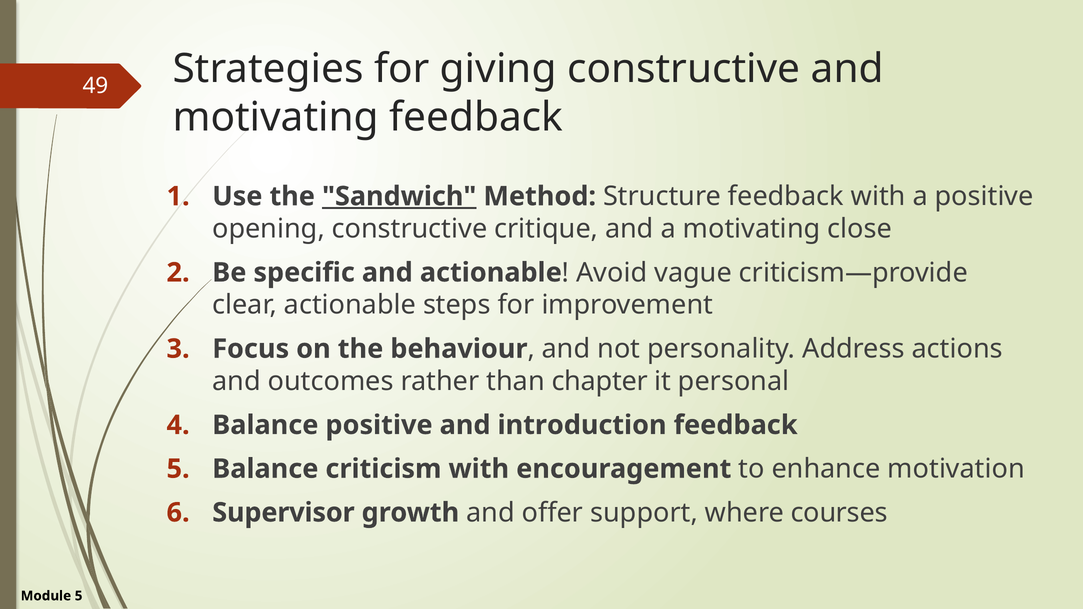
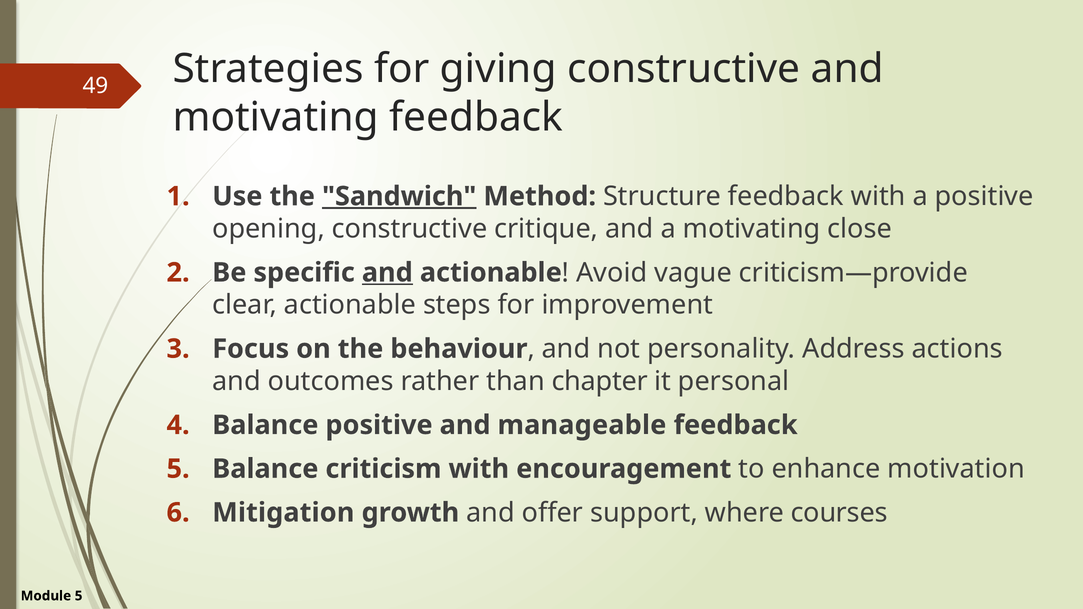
and at (387, 273) underline: none -> present
introduction: introduction -> manageable
Supervisor: Supervisor -> Mitigation
